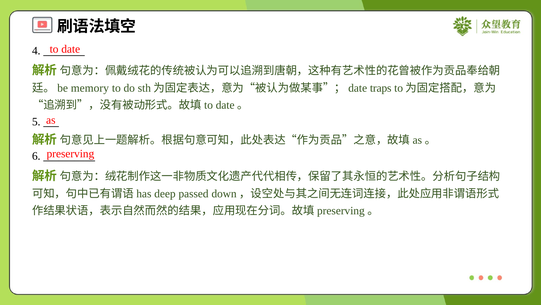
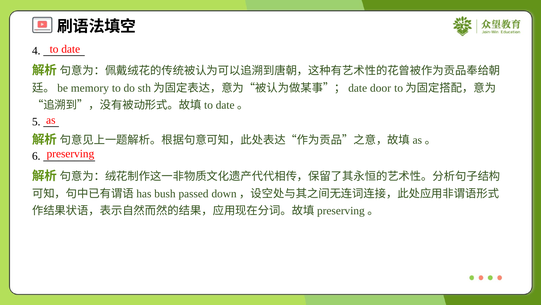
traps: traps -> door
deep: deep -> bush
